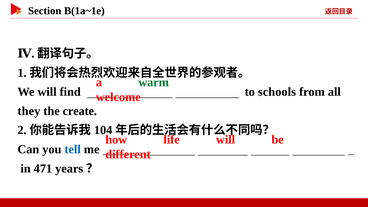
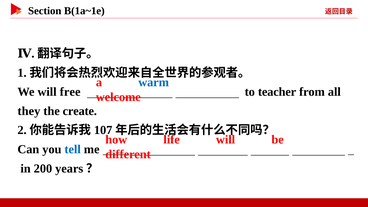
warm colour: green -> blue
find: find -> free
schools: schools -> teacher
104: 104 -> 107
471: 471 -> 200
